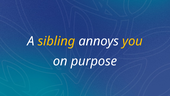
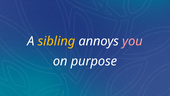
you colour: yellow -> pink
